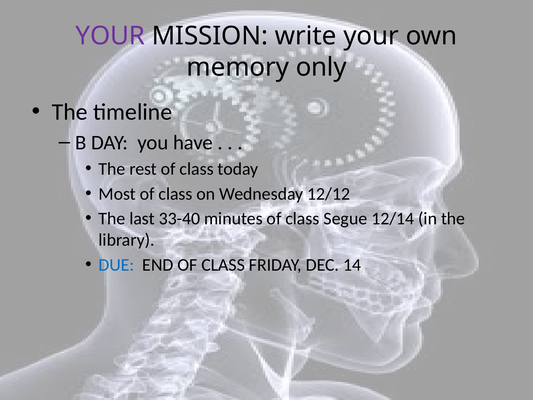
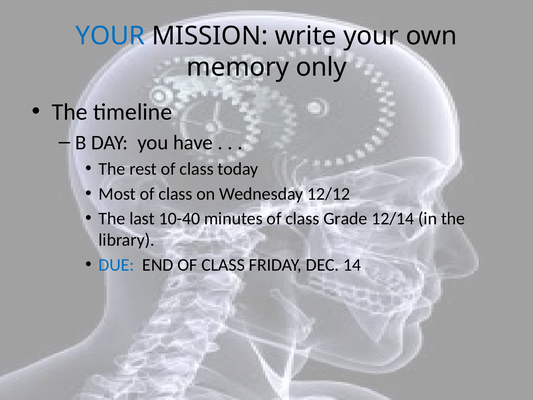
YOUR at (110, 36) colour: purple -> blue
33-40: 33-40 -> 10-40
Segue: Segue -> Grade
